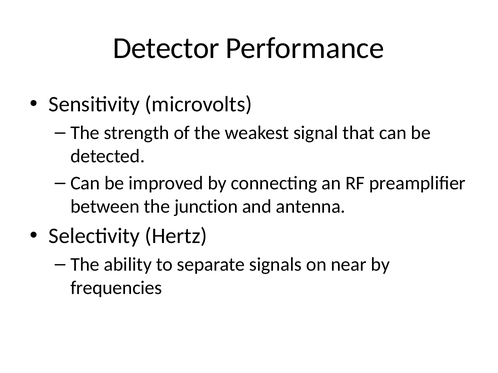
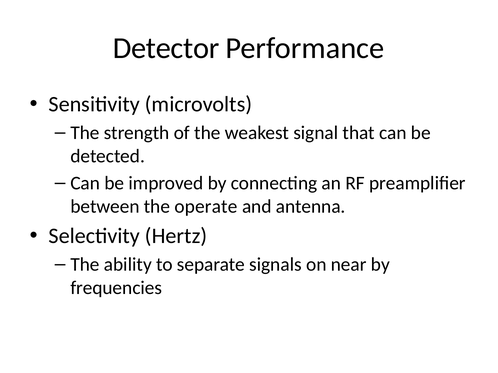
junction: junction -> operate
